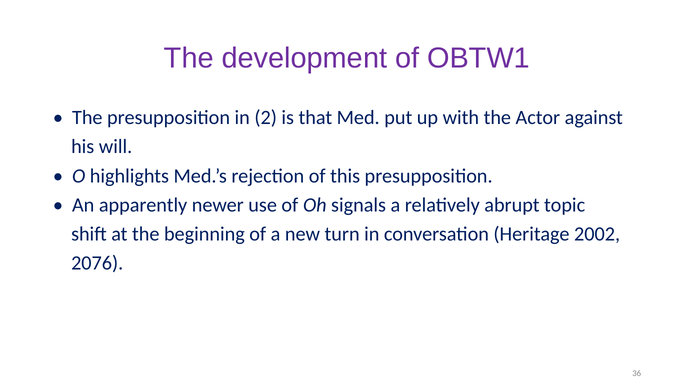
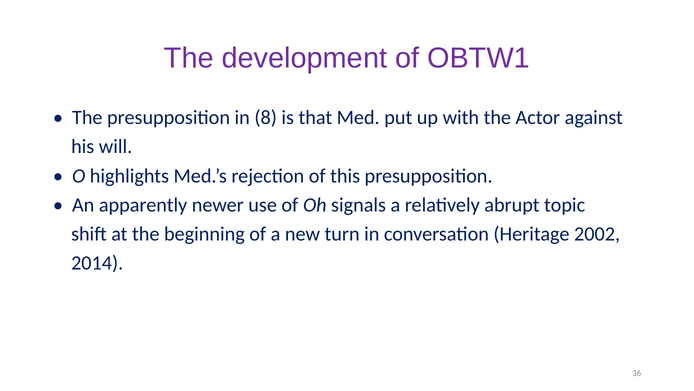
2: 2 -> 8
2076: 2076 -> 2014
